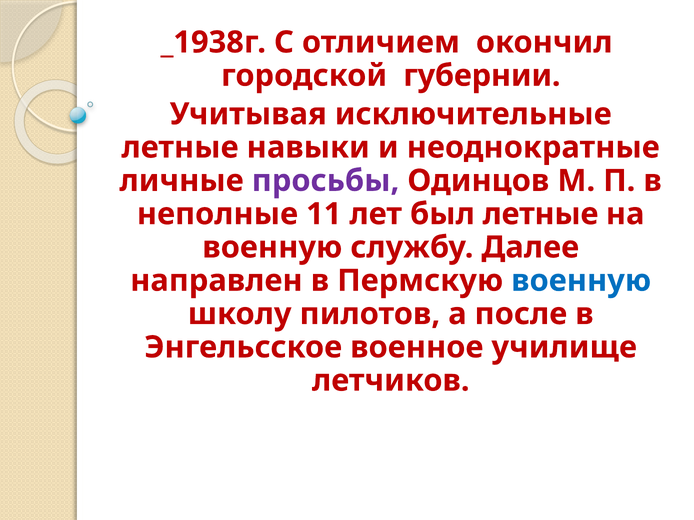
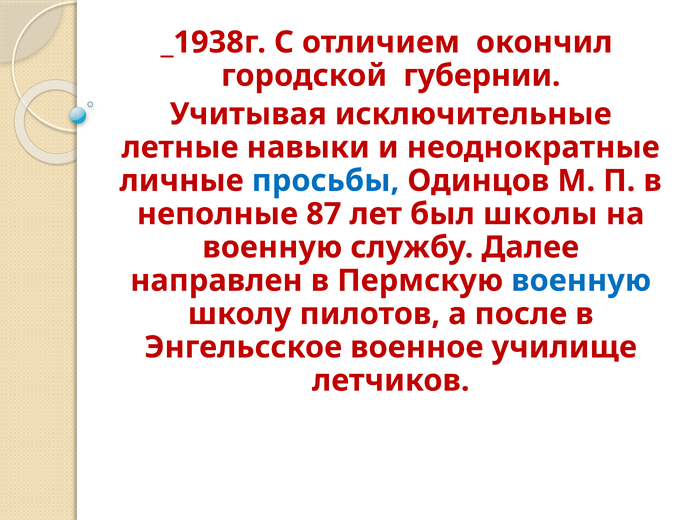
просьбы colour: purple -> blue
11: 11 -> 87
был летные: летные -> школы
